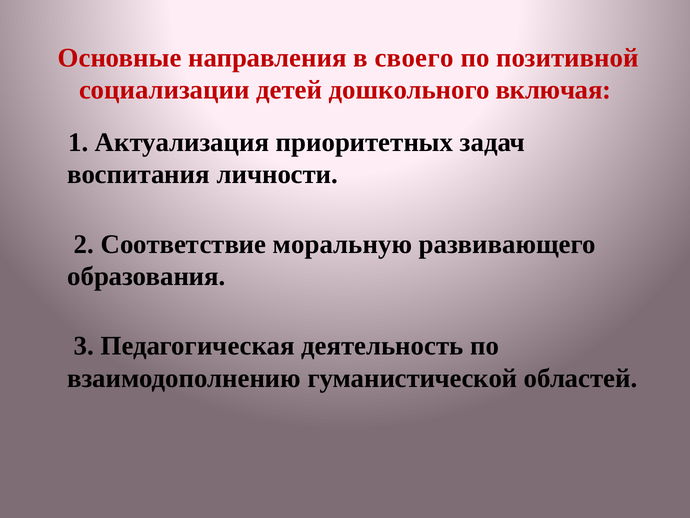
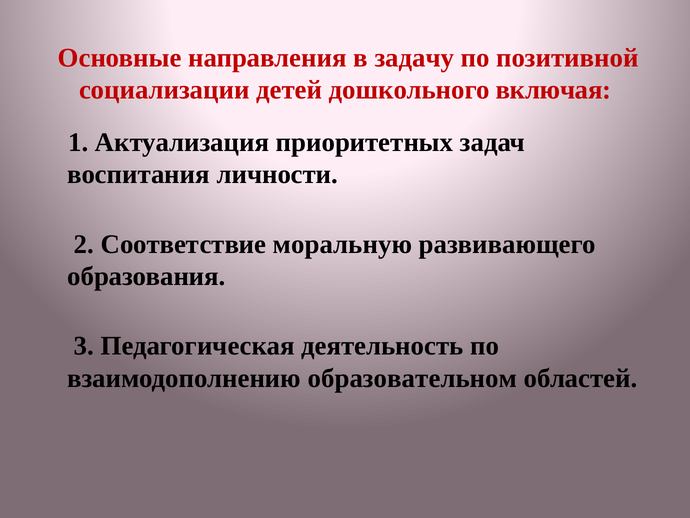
своего: своего -> задачу
гуманистической: гуманистической -> образовательном
